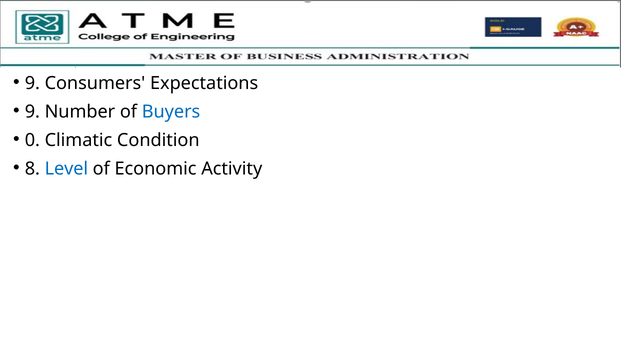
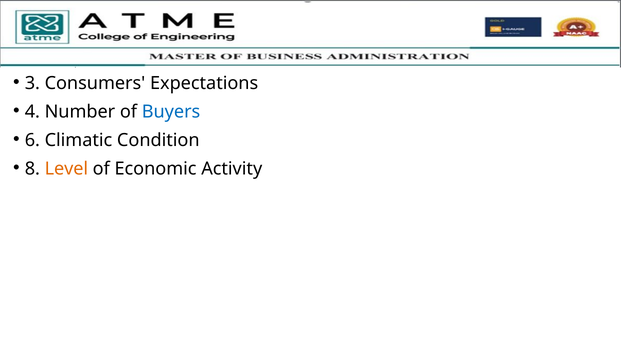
9 at (32, 83): 9 -> 3
9 at (32, 112): 9 -> 4
0: 0 -> 6
Level colour: blue -> orange
